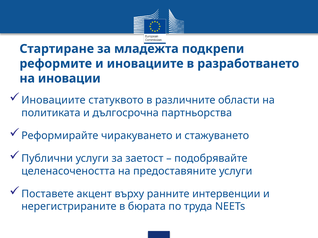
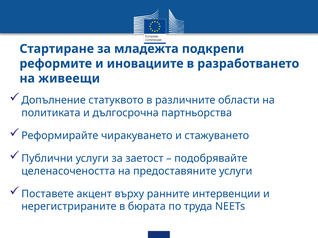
иновации: иновации -> живеещи
Иновациите at (53, 100): Иновациите -> Допълнение
